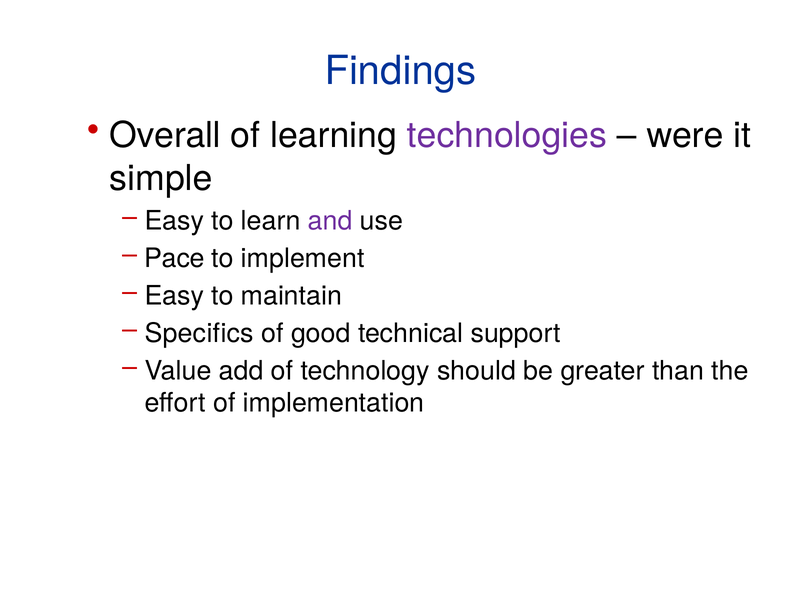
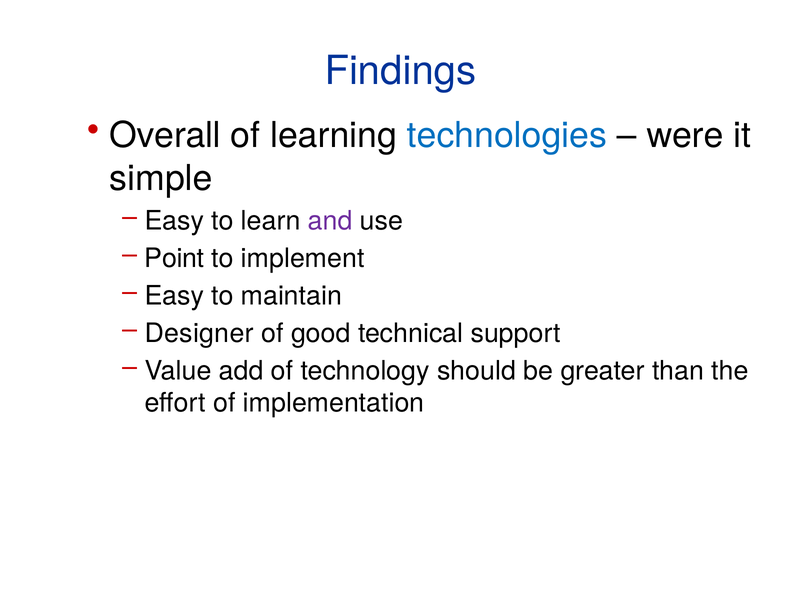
technologies colour: purple -> blue
Pace: Pace -> Point
Specifics: Specifics -> Designer
